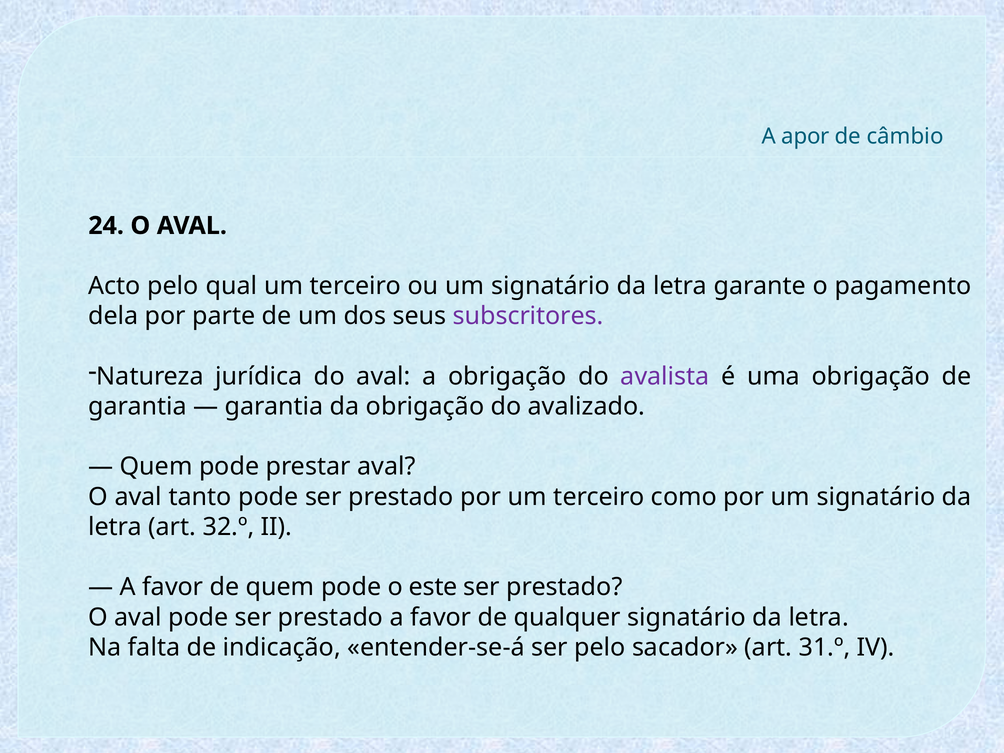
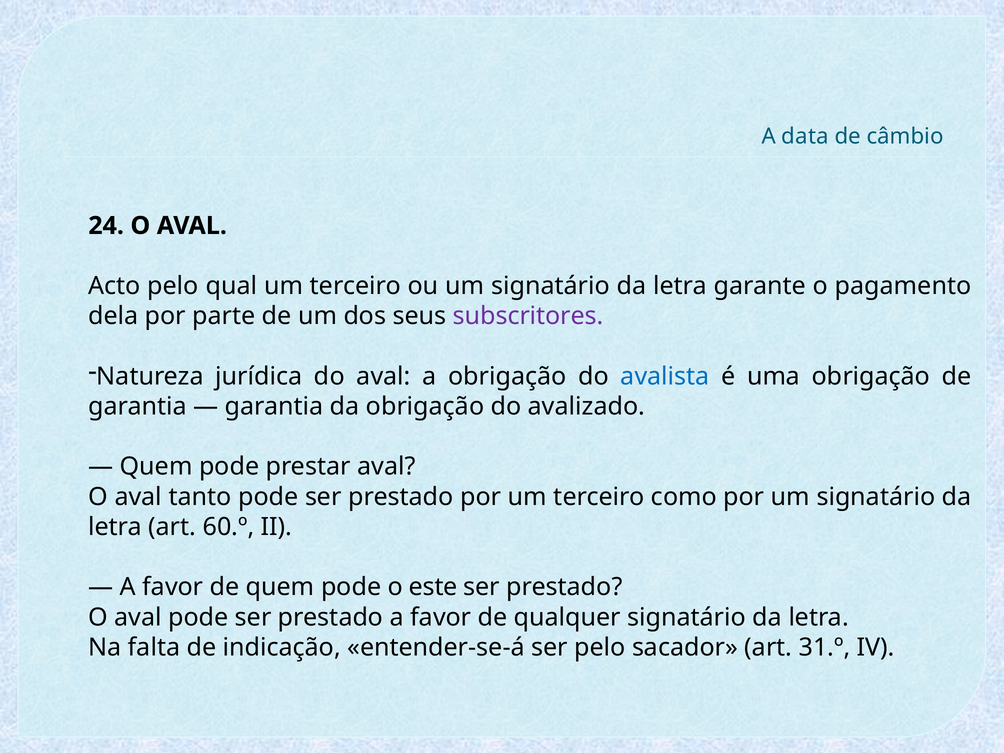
apor: apor -> data
avalista colour: purple -> blue
32.º: 32.º -> 60.º
